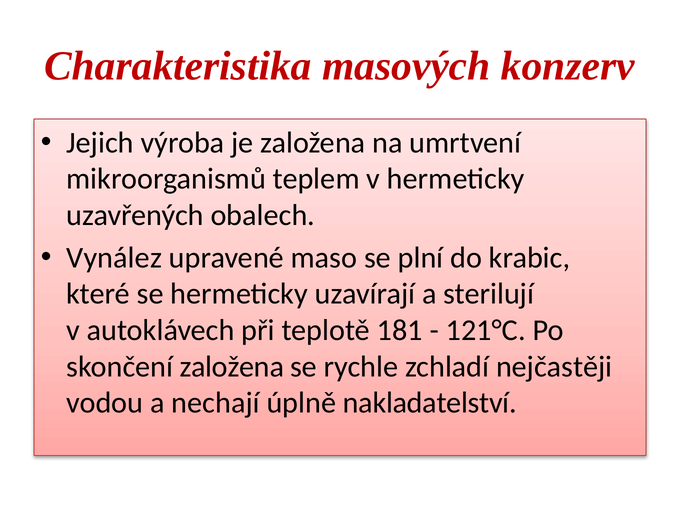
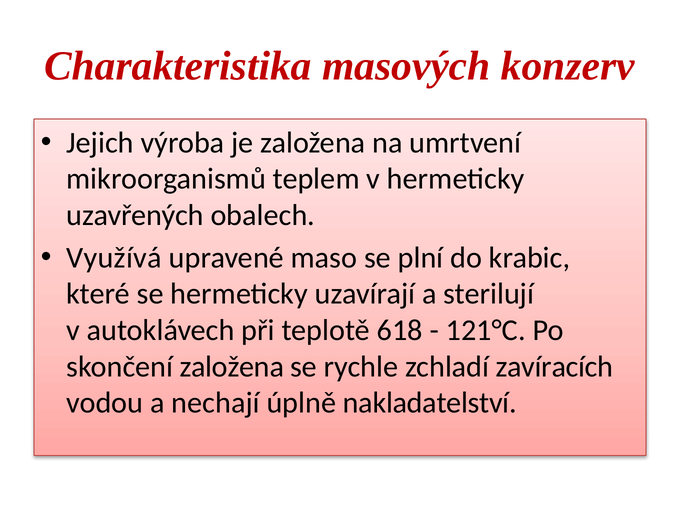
Vynález: Vynález -> Využívá
181: 181 -> 618
nejčastěji: nejčastěji -> zavíracích
